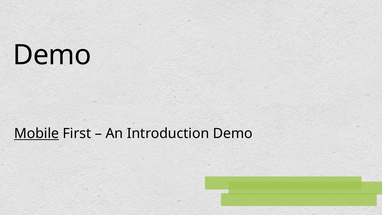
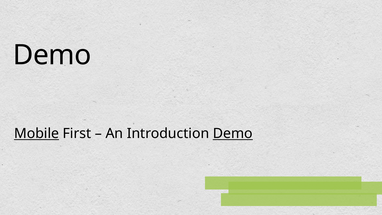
Demo at (233, 133) underline: none -> present
